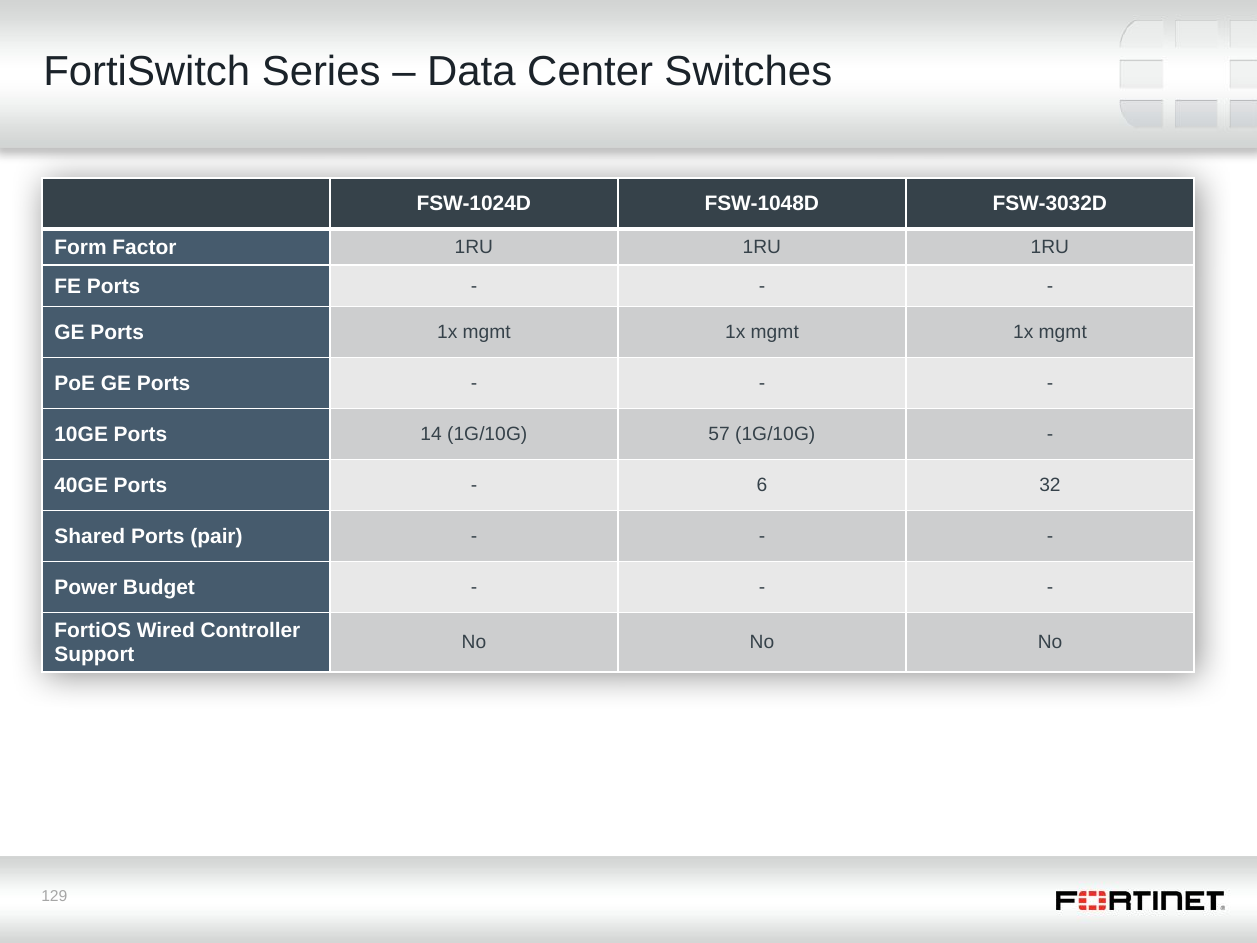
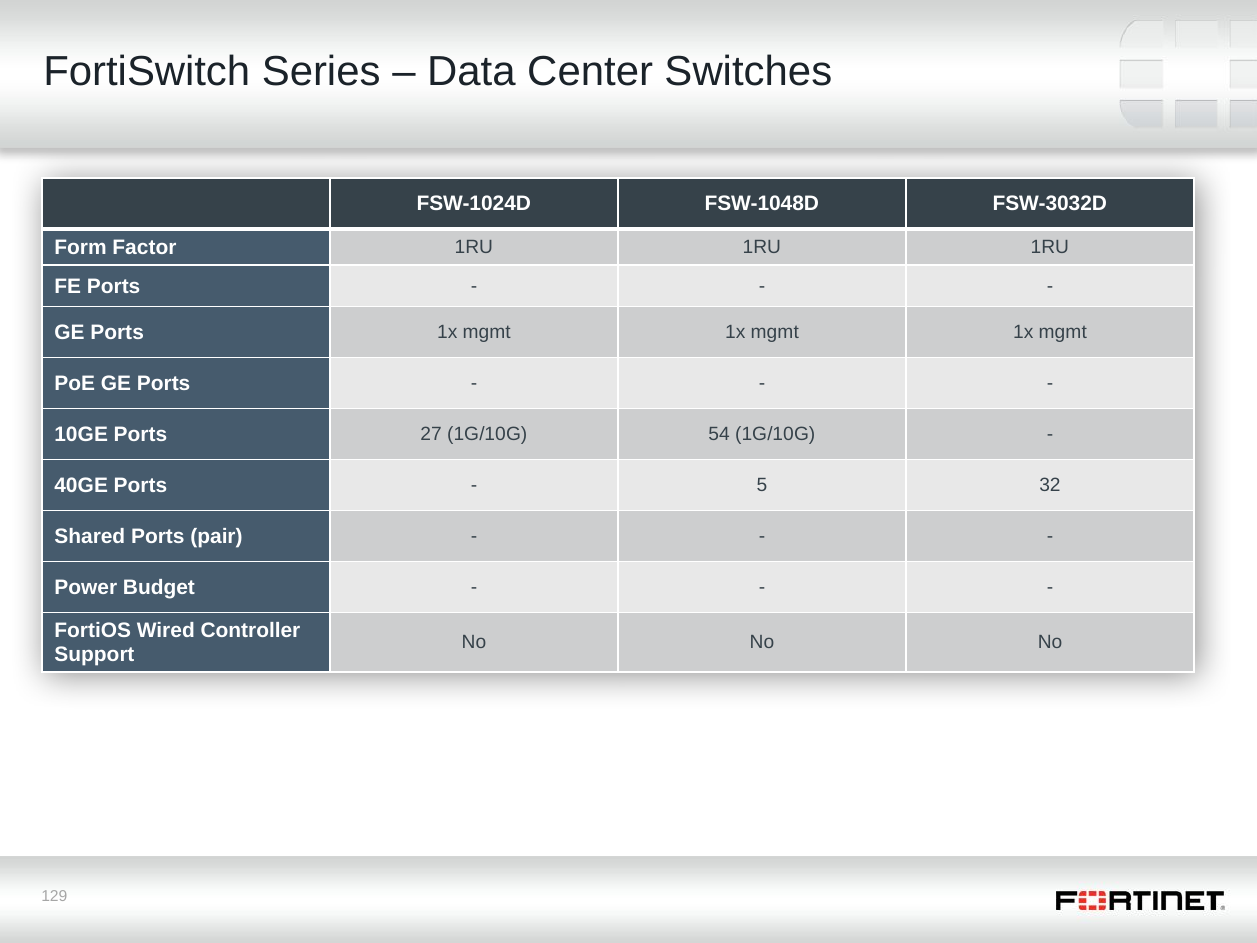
14: 14 -> 27
57: 57 -> 54
6: 6 -> 5
